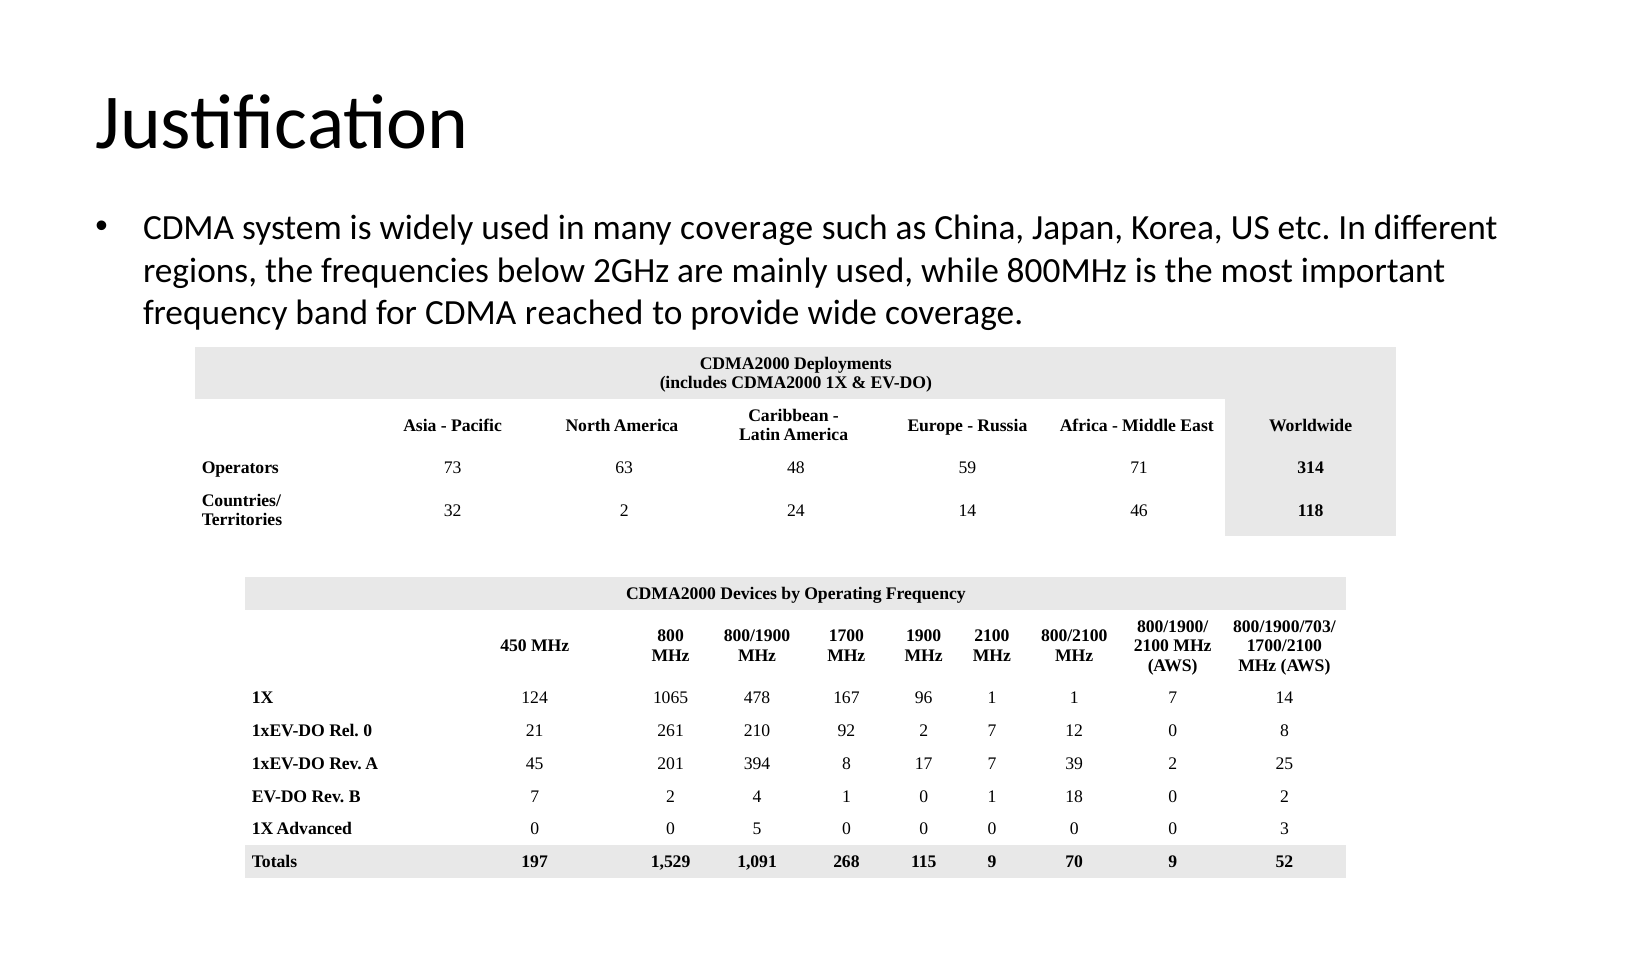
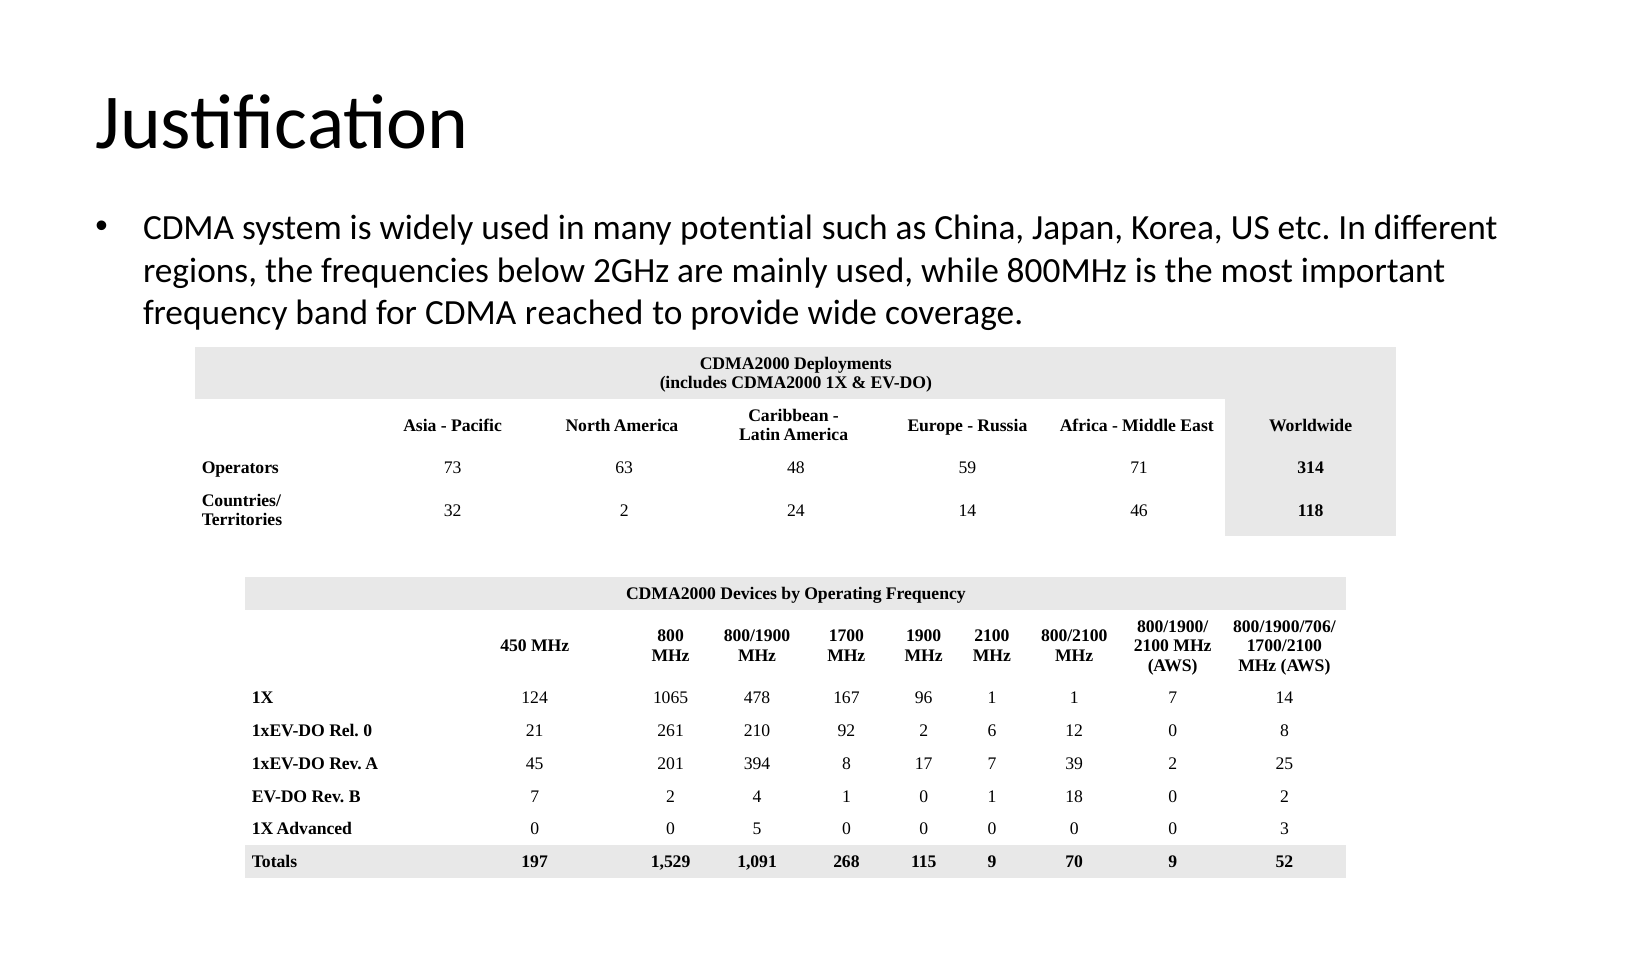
many coverage: coverage -> potential
800/1900/703/: 800/1900/703/ -> 800/1900/706/
2 7: 7 -> 6
